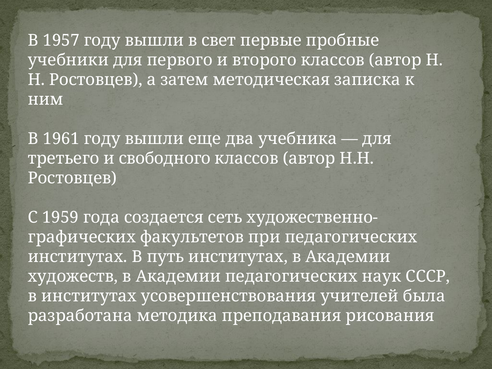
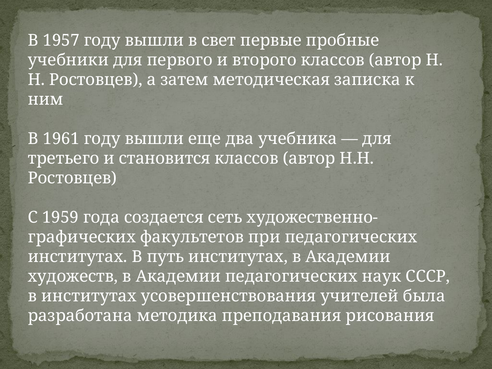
свободного: свободного -> становится
